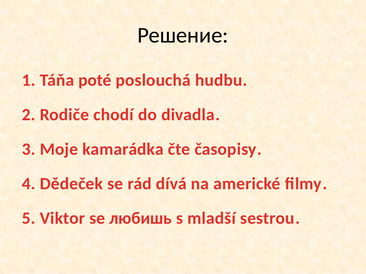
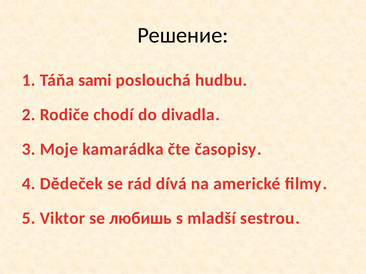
poté: poté -> sami
